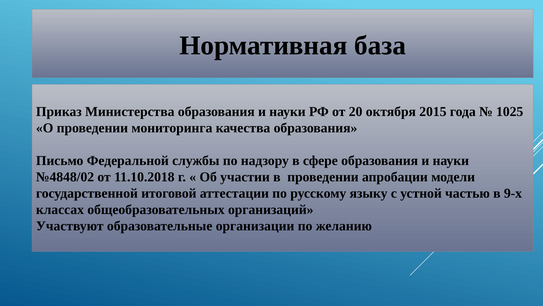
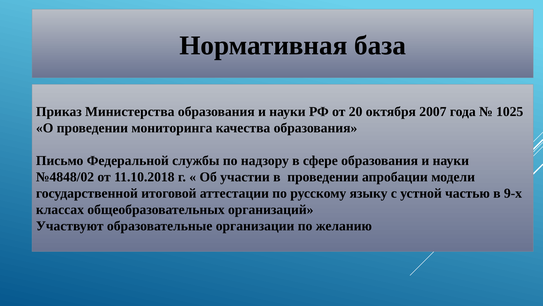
2015: 2015 -> 2007
